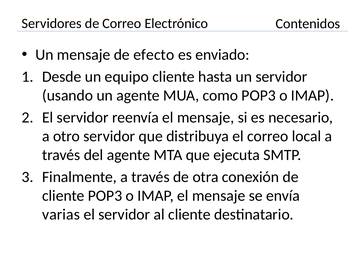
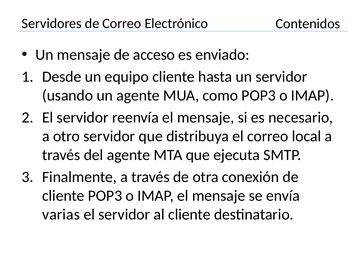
efecto: efecto -> acceso
